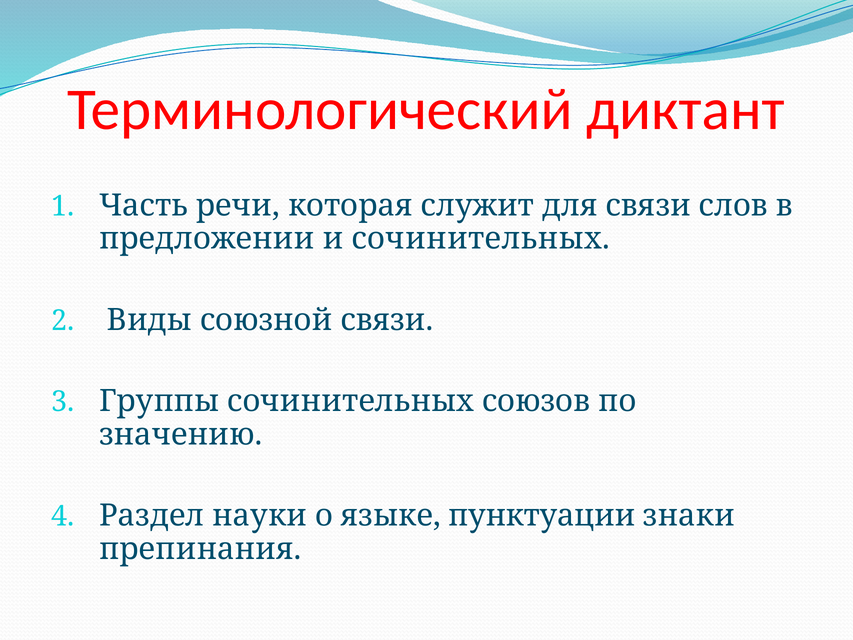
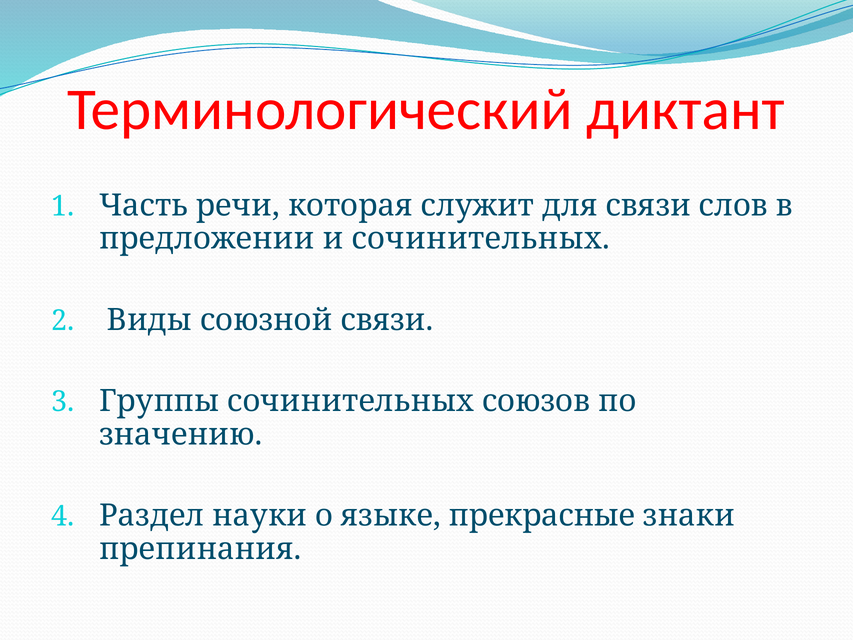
пунктуации: пунктуации -> прекрасные
